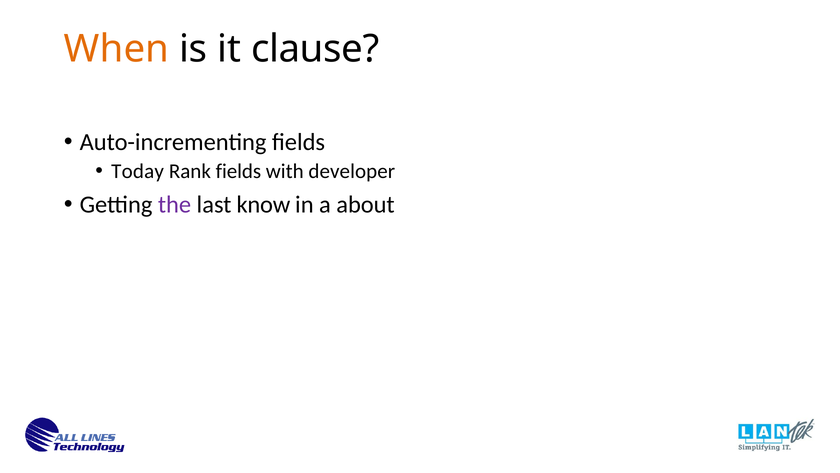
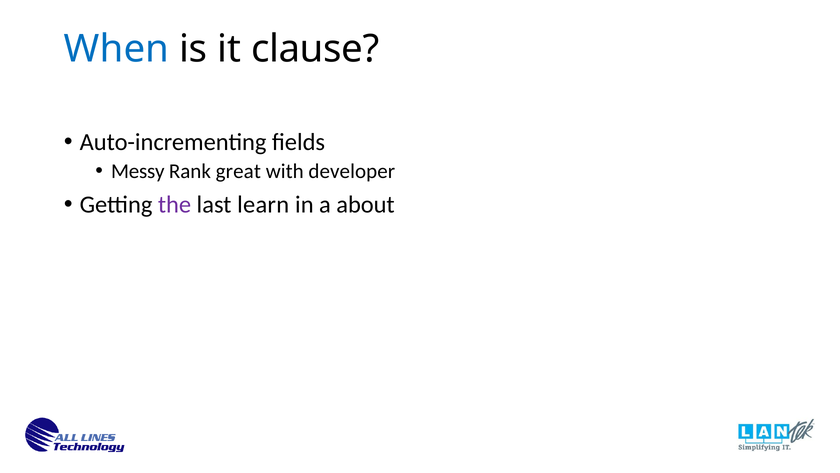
When colour: orange -> blue
Today: Today -> Messy
Rank fields: fields -> great
know: know -> learn
